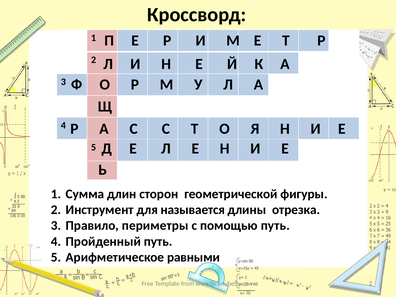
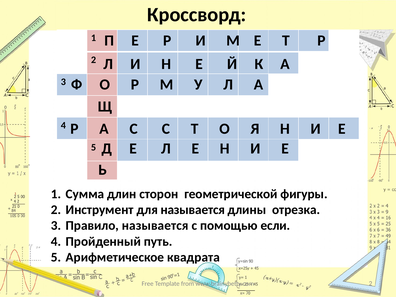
Правило периметры: периметры -> называется
помощью путь: путь -> если
равными: равными -> квадрата
